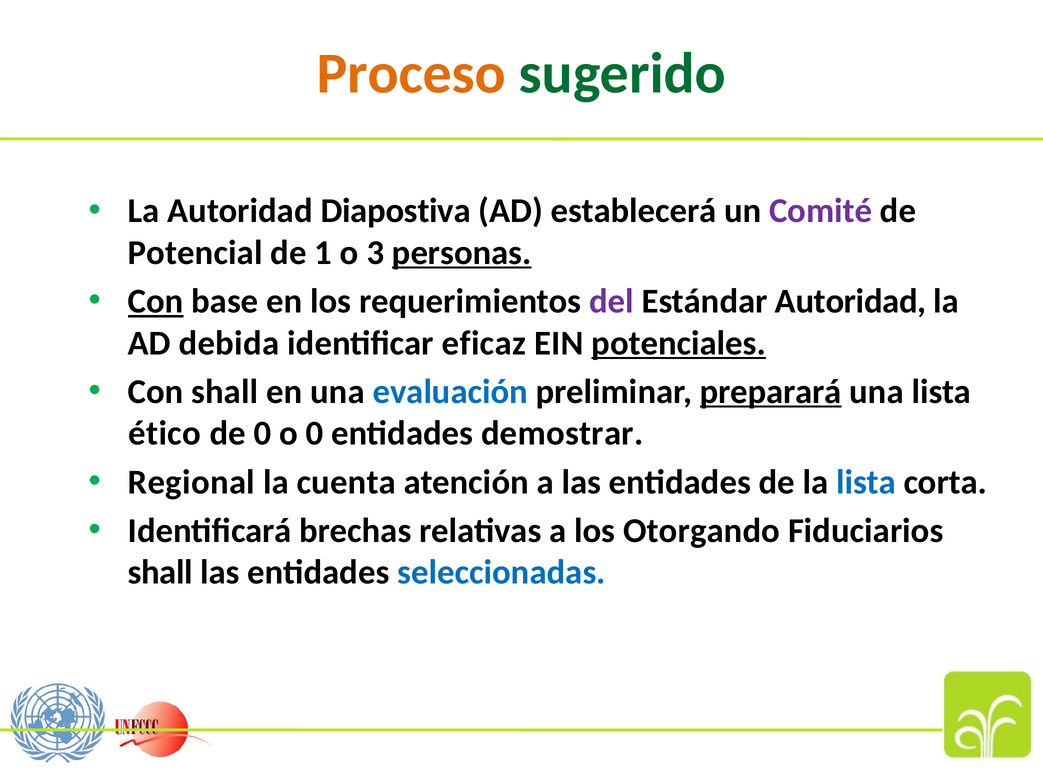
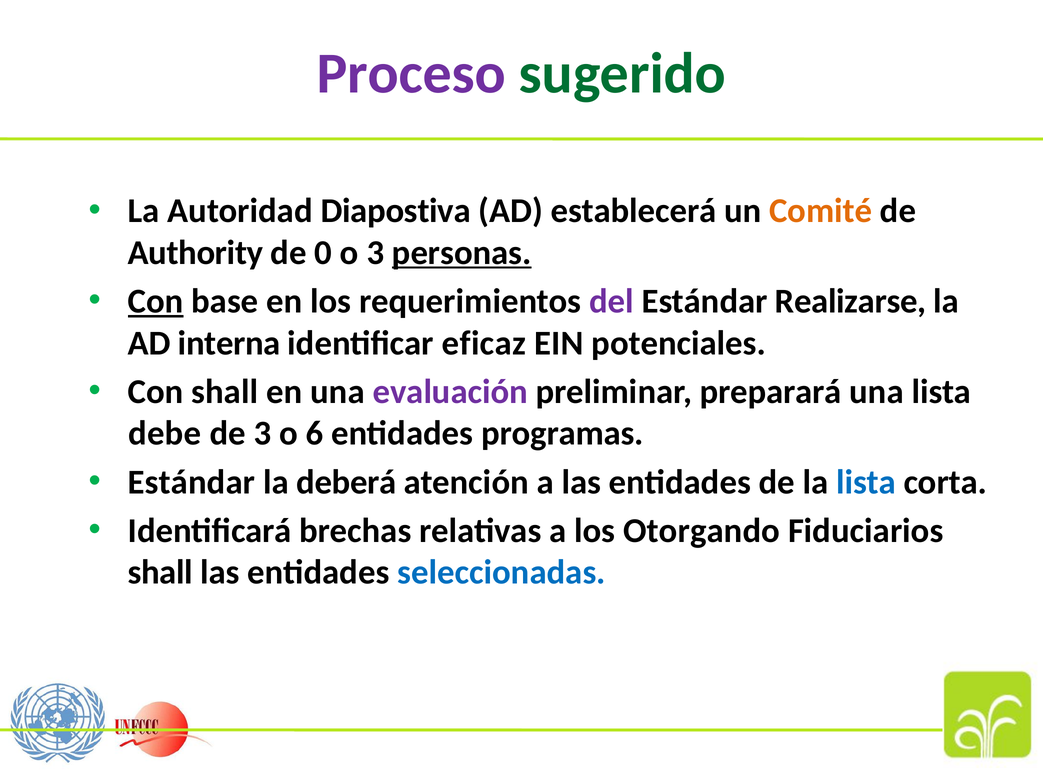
Proceso colour: orange -> purple
Comité colour: purple -> orange
Potencial: Potencial -> Authority
1: 1 -> 0
Estándar Autoridad: Autoridad -> Realizarse
debida: debida -> interna
potenciales underline: present -> none
evaluación colour: blue -> purple
preparará underline: present -> none
ético: ético -> debe
de 0: 0 -> 3
o 0: 0 -> 6
demostrar: demostrar -> programas
Regional at (191, 482): Regional -> Estándar
cuenta: cuenta -> deberá
